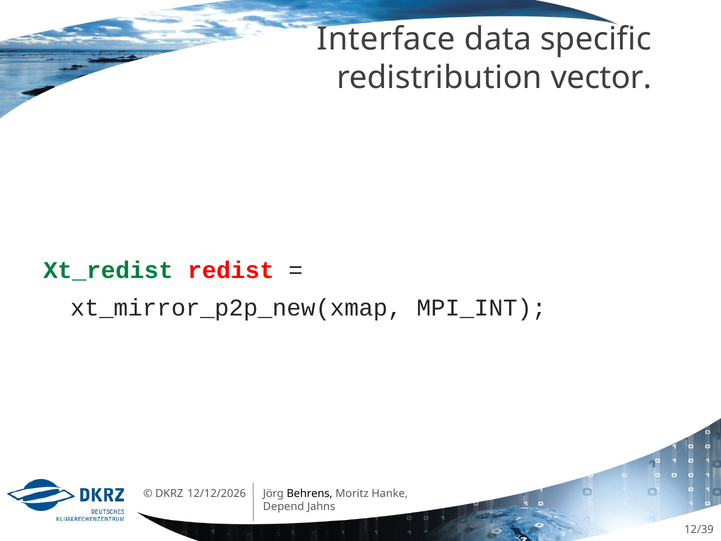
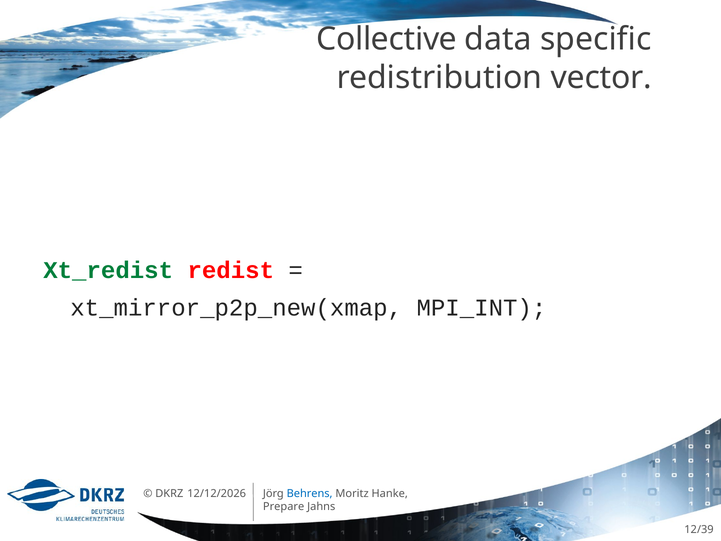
Interface: Interface -> Collective
Behrens colour: black -> blue
Depend: Depend -> Prepare
